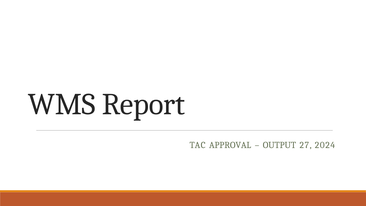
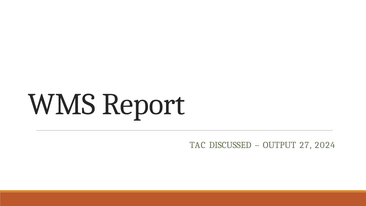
APPROVAL: APPROVAL -> DISCUSSED
